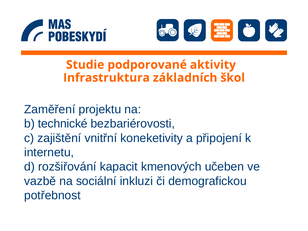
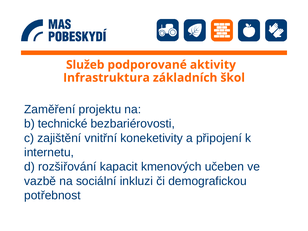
Studie: Studie -> Služeb
